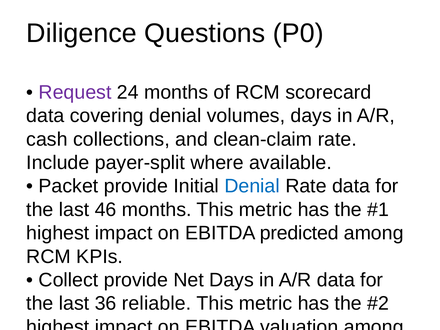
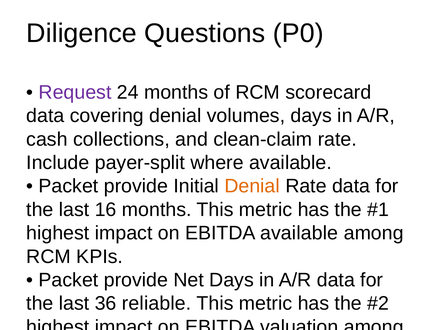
Denial at (252, 186) colour: blue -> orange
46: 46 -> 16
EBITDA predicted: predicted -> available
Collect at (68, 280): Collect -> Packet
